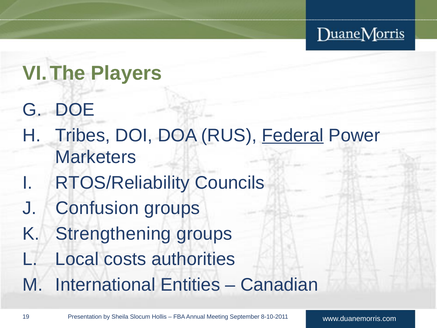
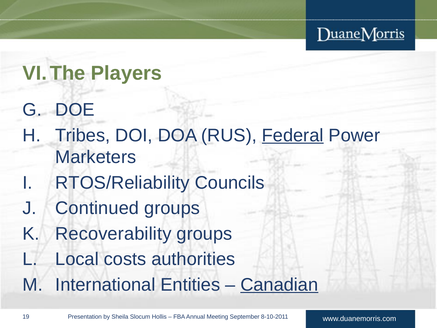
Confusion: Confusion -> Continued
Strengthening: Strengthening -> Recoverability
Canadian underline: none -> present
